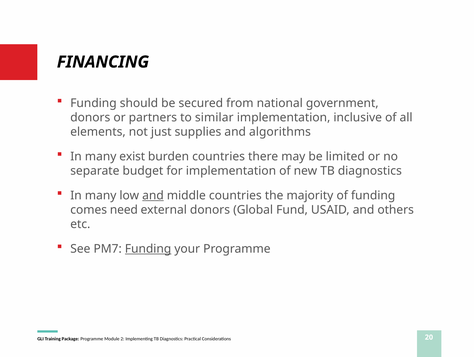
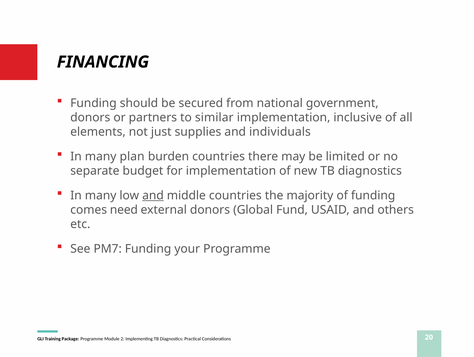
algorithms: algorithms -> individuals
exist: exist -> plan
Funding at (148, 249) underline: present -> none
